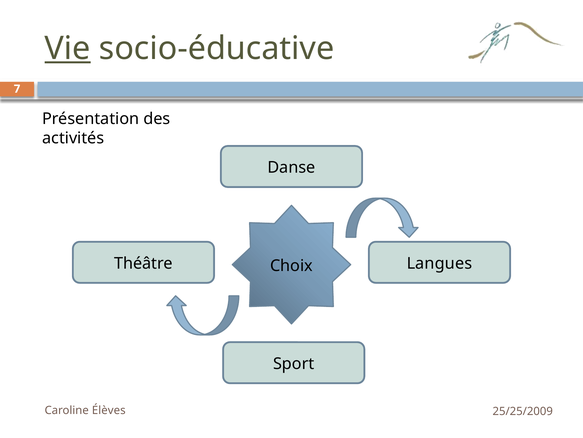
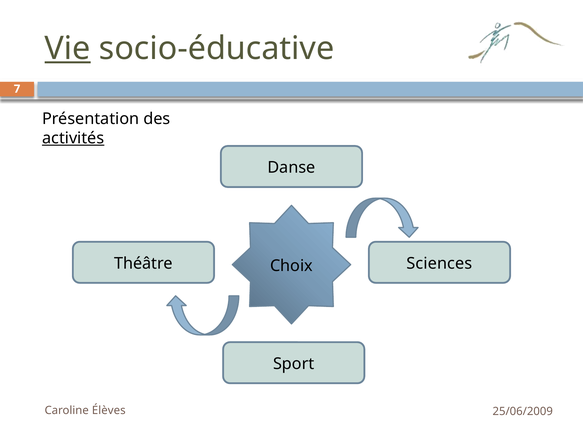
activités underline: none -> present
Langues: Langues -> Sciences
25/25/2009: 25/25/2009 -> 25/06/2009
